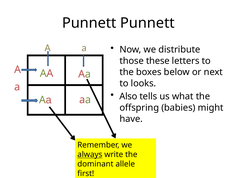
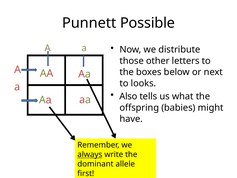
Punnett Punnett: Punnett -> Possible
these: these -> other
